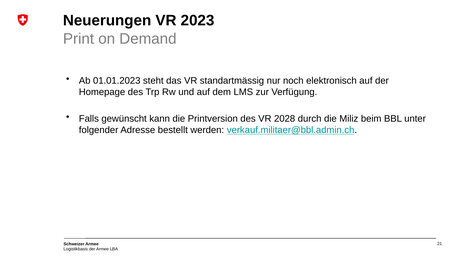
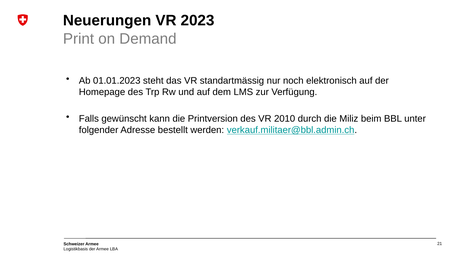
2028: 2028 -> 2010
